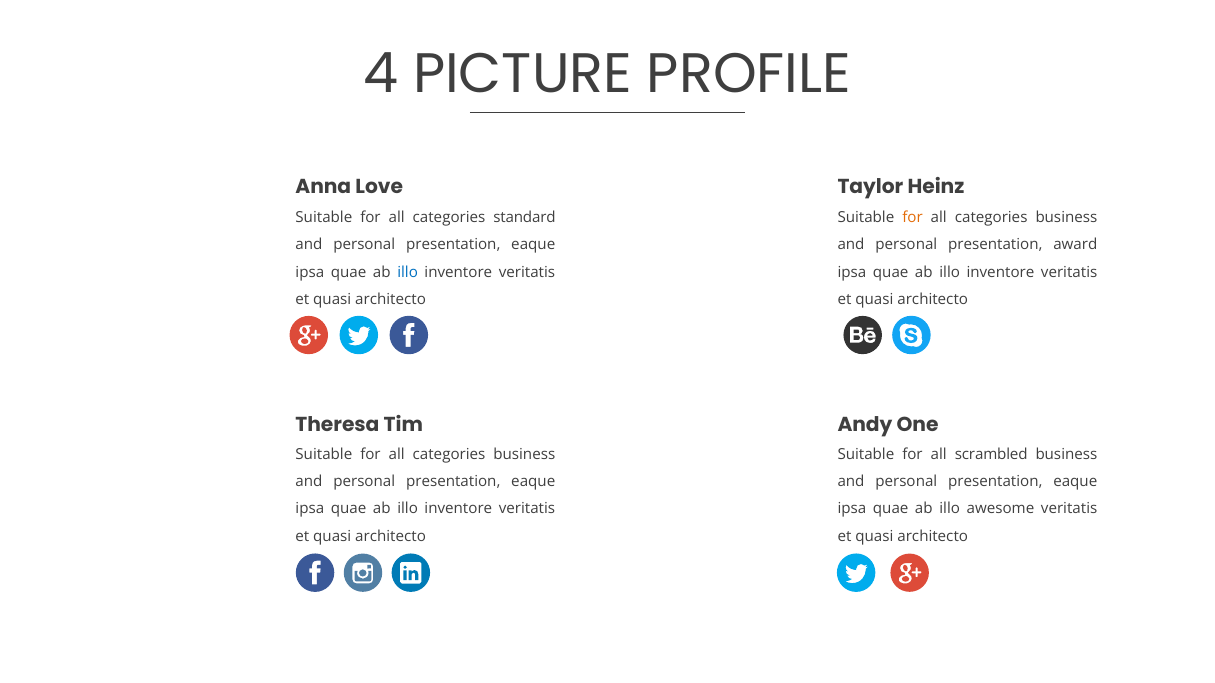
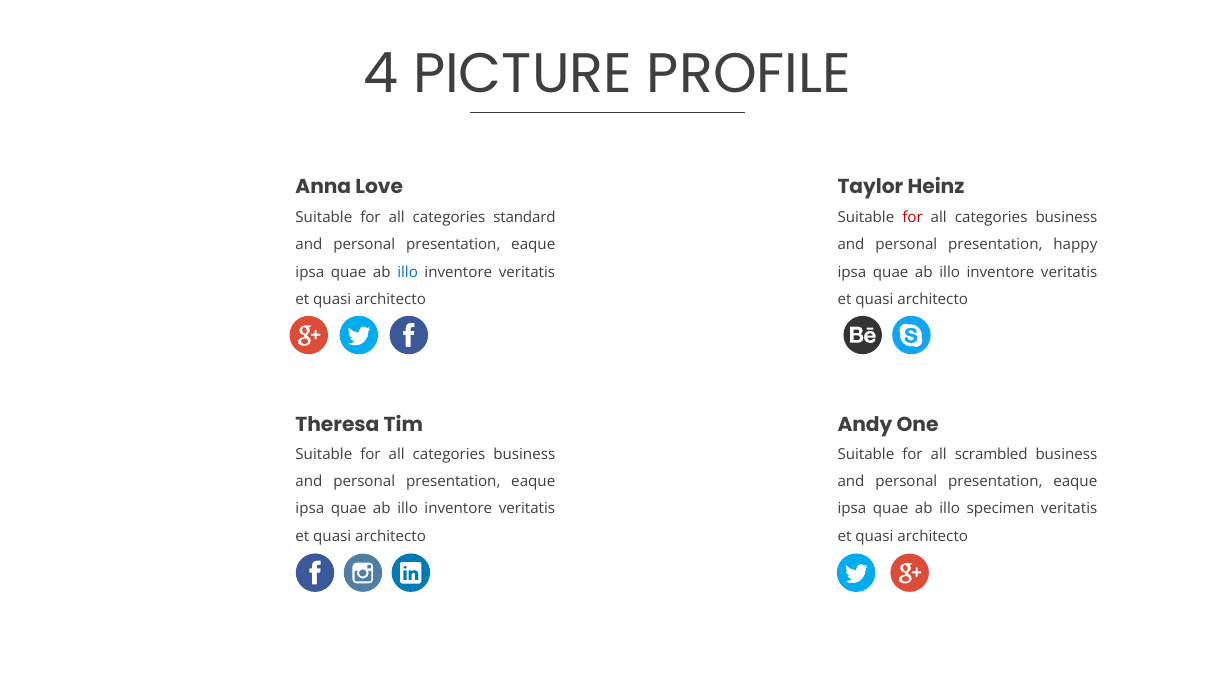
for at (913, 218) colour: orange -> red
award: award -> happy
awesome: awesome -> specimen
